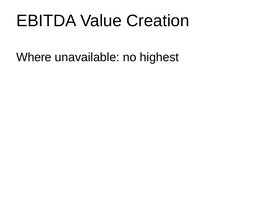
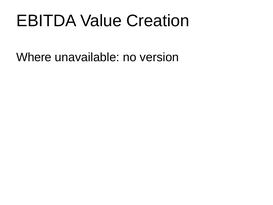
highest: highest -> version
